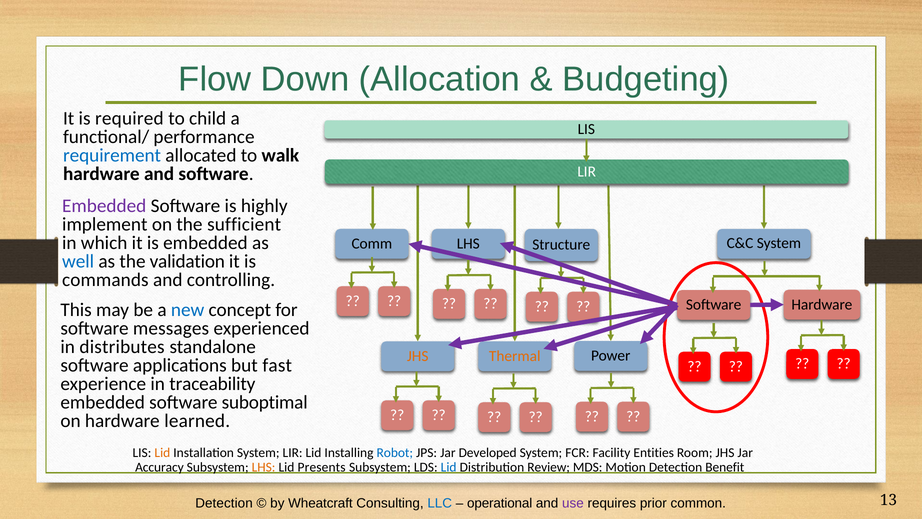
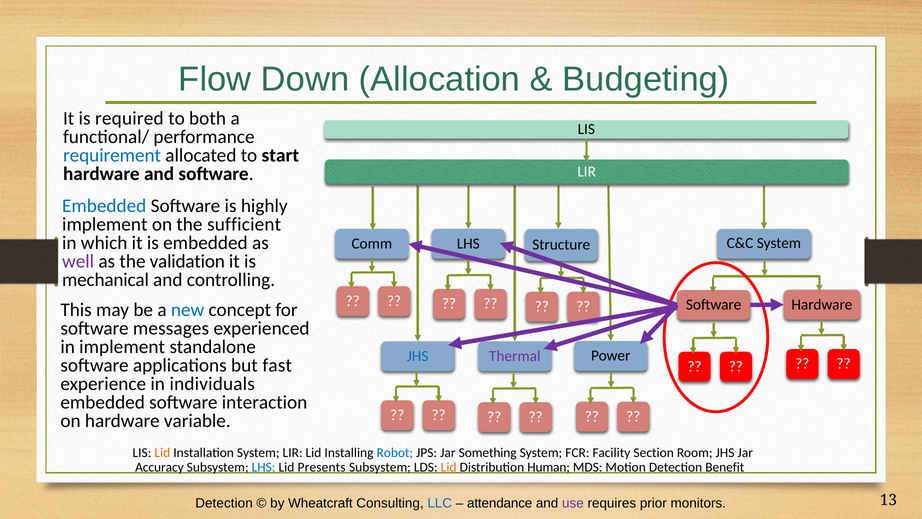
child: child -> both
walk: walk -> start
Embedded at (104, 206) colour: purple -> blue
well colour: blue -> purple
commands: commands -> mechanical
in distributes: distributes -> implement
JHS at (418, 356) colour: orange -> blue
Thermal colour: orange -> purple
traceability: traceability -> individuals
suboptimal: suboptimal -> interaction
learned: learned -> variable
Developed: Developed -> Something
Entities: Entities -> Section
LHS at (264, 467) colour: orange -> blue
Lid at (449, 467) colour: blue -> orange
Review: Review -> Human
operational: operational -> attendance
common: common -> monitors
